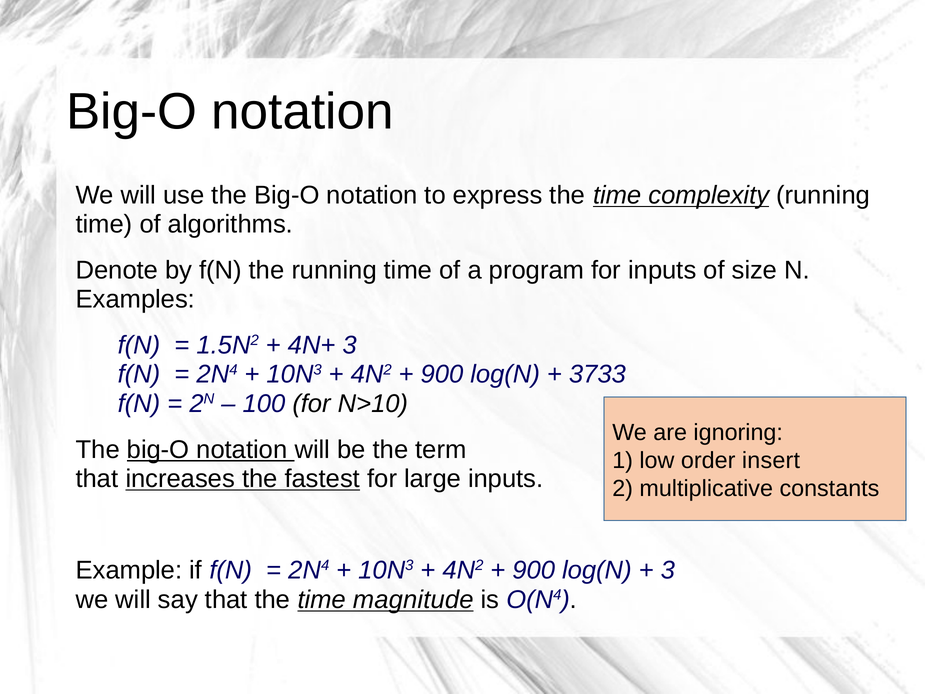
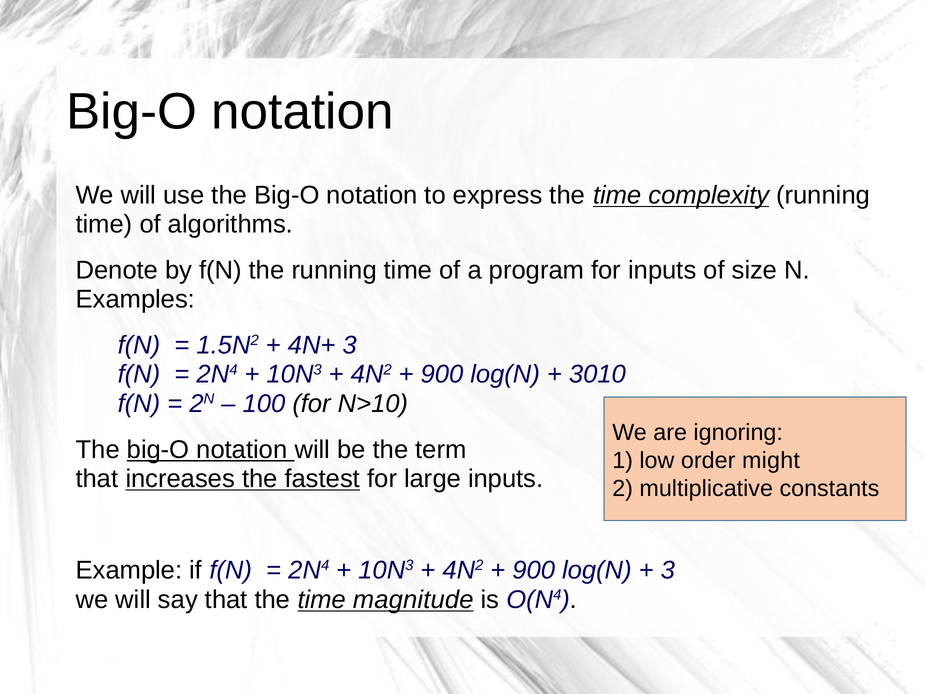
3733: 3733 -> 3010
insert: insert -> might
